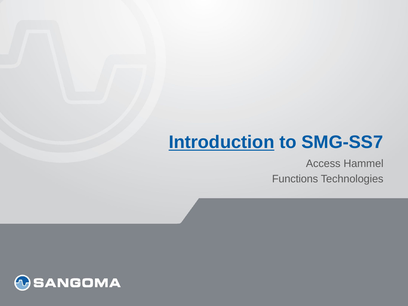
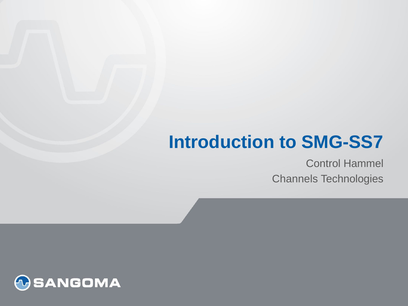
Introduction underline: present -> none
Access: Access -> Control
Functions: Functions -> Channels
